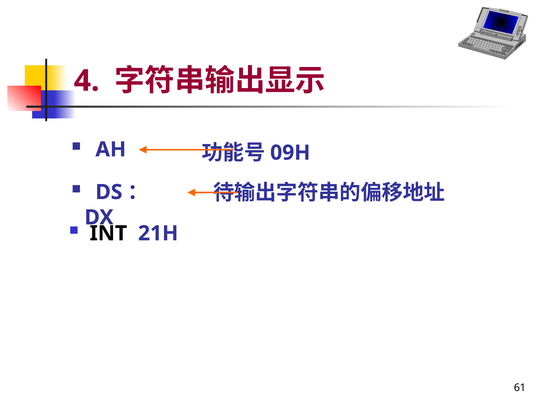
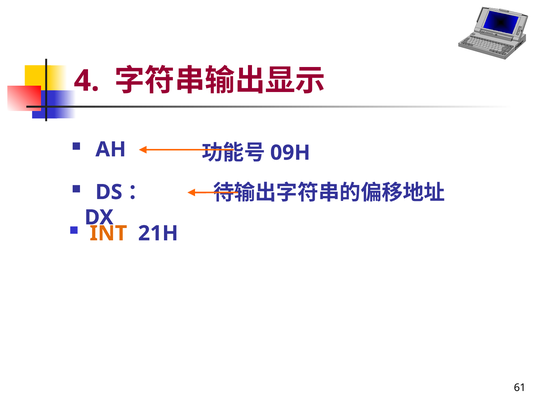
INT colour: black -> orange
